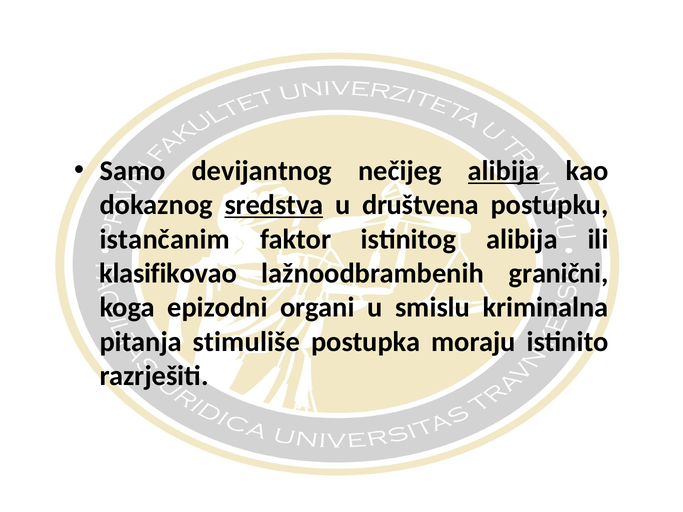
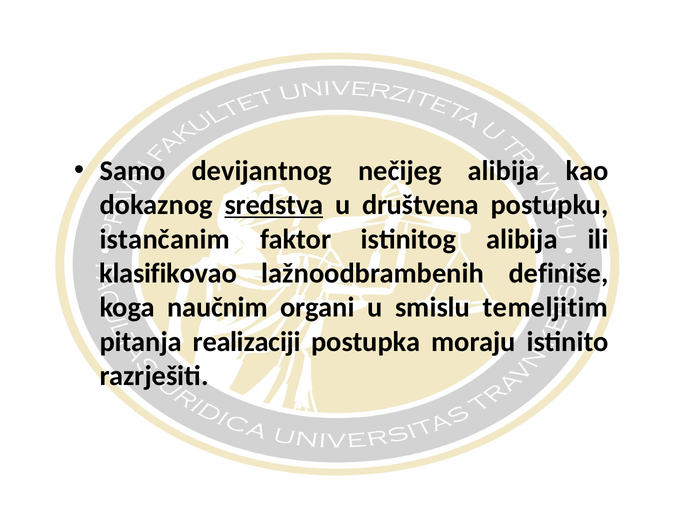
alibija at (504, 171) underline: present -> none
granični: granični -> definiše
epizodni: epizodni -> naučnim
kriminalna: kriminalna -> temeljitim
stimuliše: stimuliše -> realizaciji
